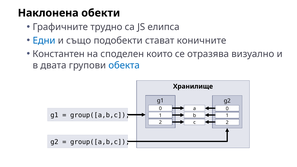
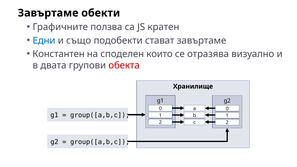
Наклонена at (48, 13): Наклонена -> Завъртаме
трудно: трудно -> ползва
елипса: елипса -> кратен
стават коничните: коничните -> завъртаме
обекта colour: blue -> red
